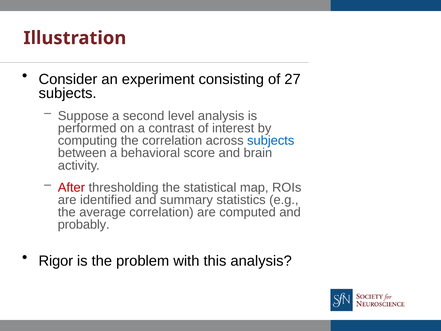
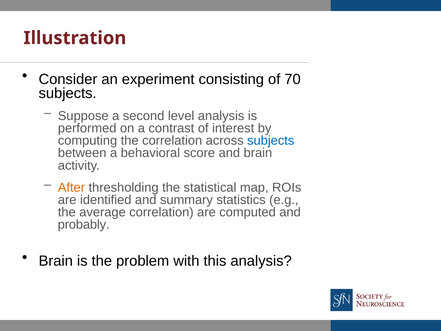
27: 27 -> 70
After colour: red -> orange
Rigor at (56, 261): Rigor -> Brain
